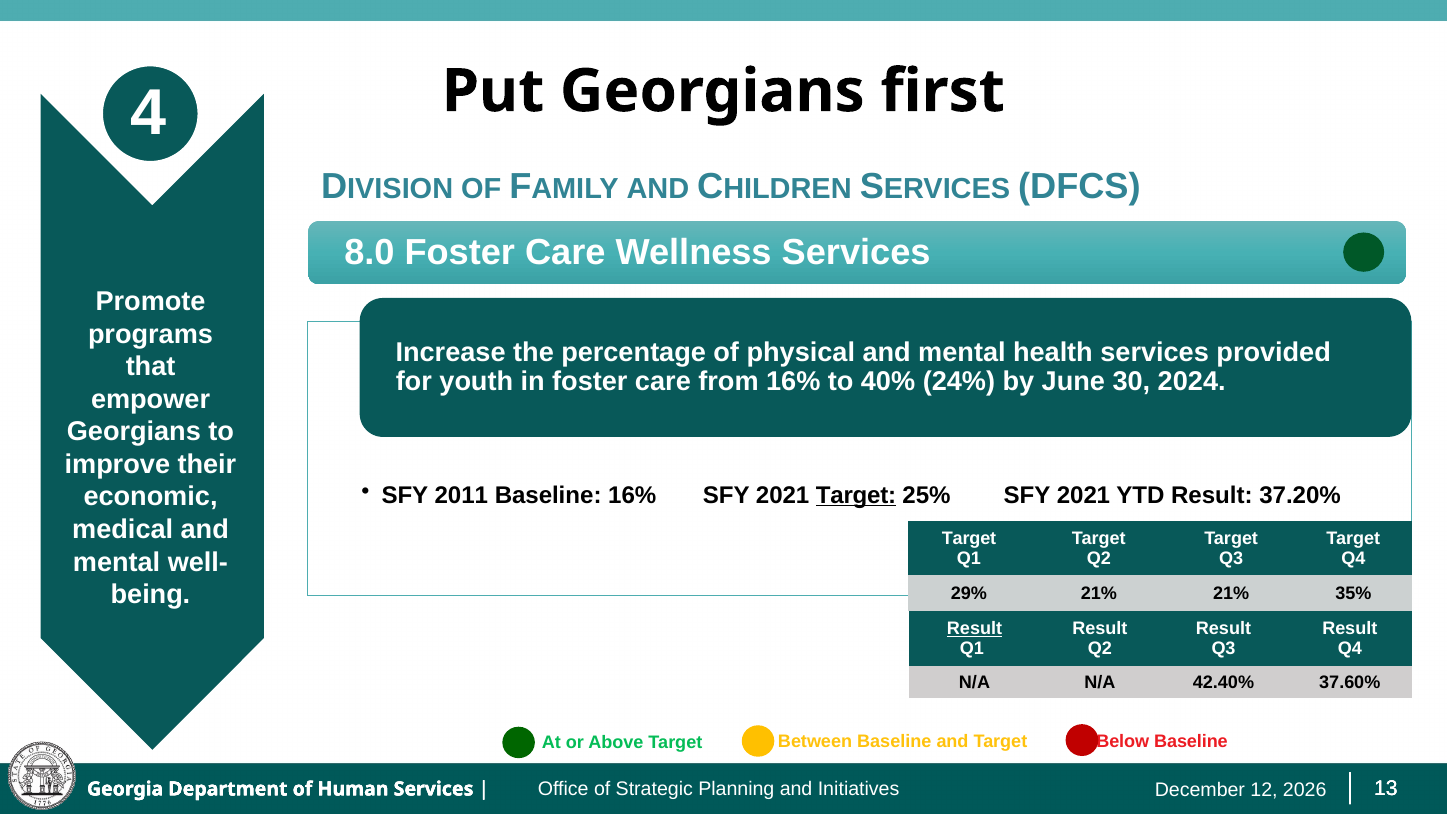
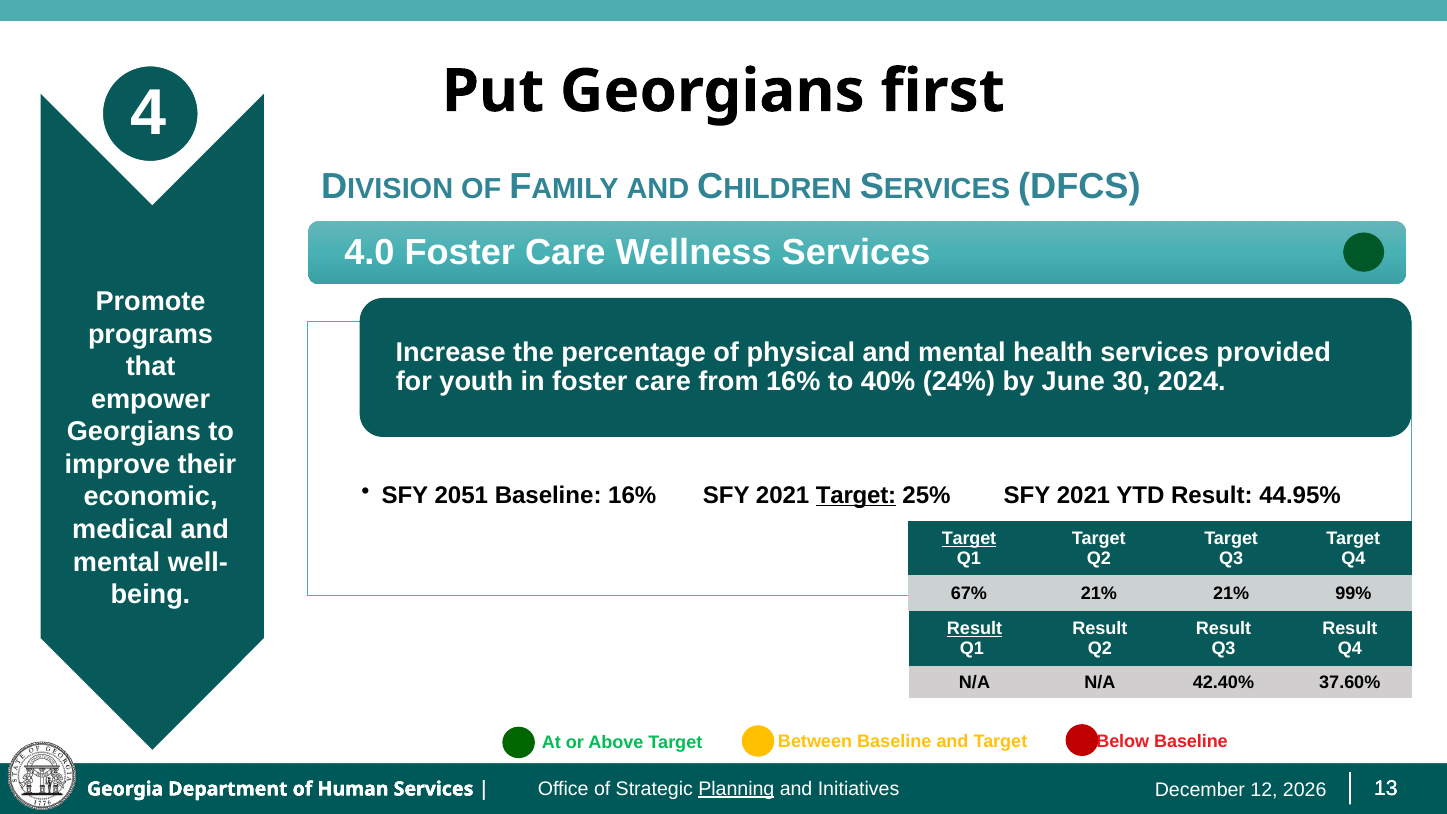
8.0: 8.0 -> 4.0
2011: 2011 -> 2051
37.20%: 37.20% -> 44.95%
Target at (969, 538) underline: none -> present
29%: 29% -> 67%
35%: 35% -> 99%
Planning underline: none -> present
